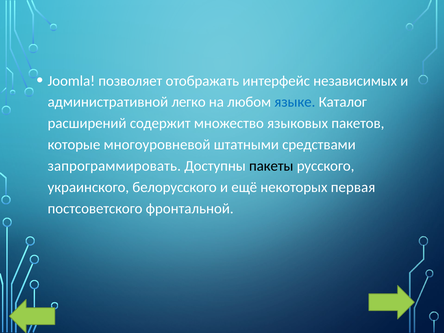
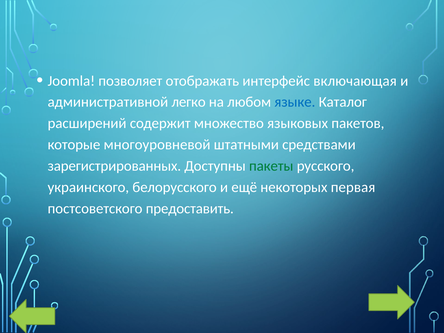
независимых: независимых -> включающая
запрограммировать: запрограммировать -> зарегистрированных
пакеты colour: black -> green
фронтальной: фронтальной -> предоставить
